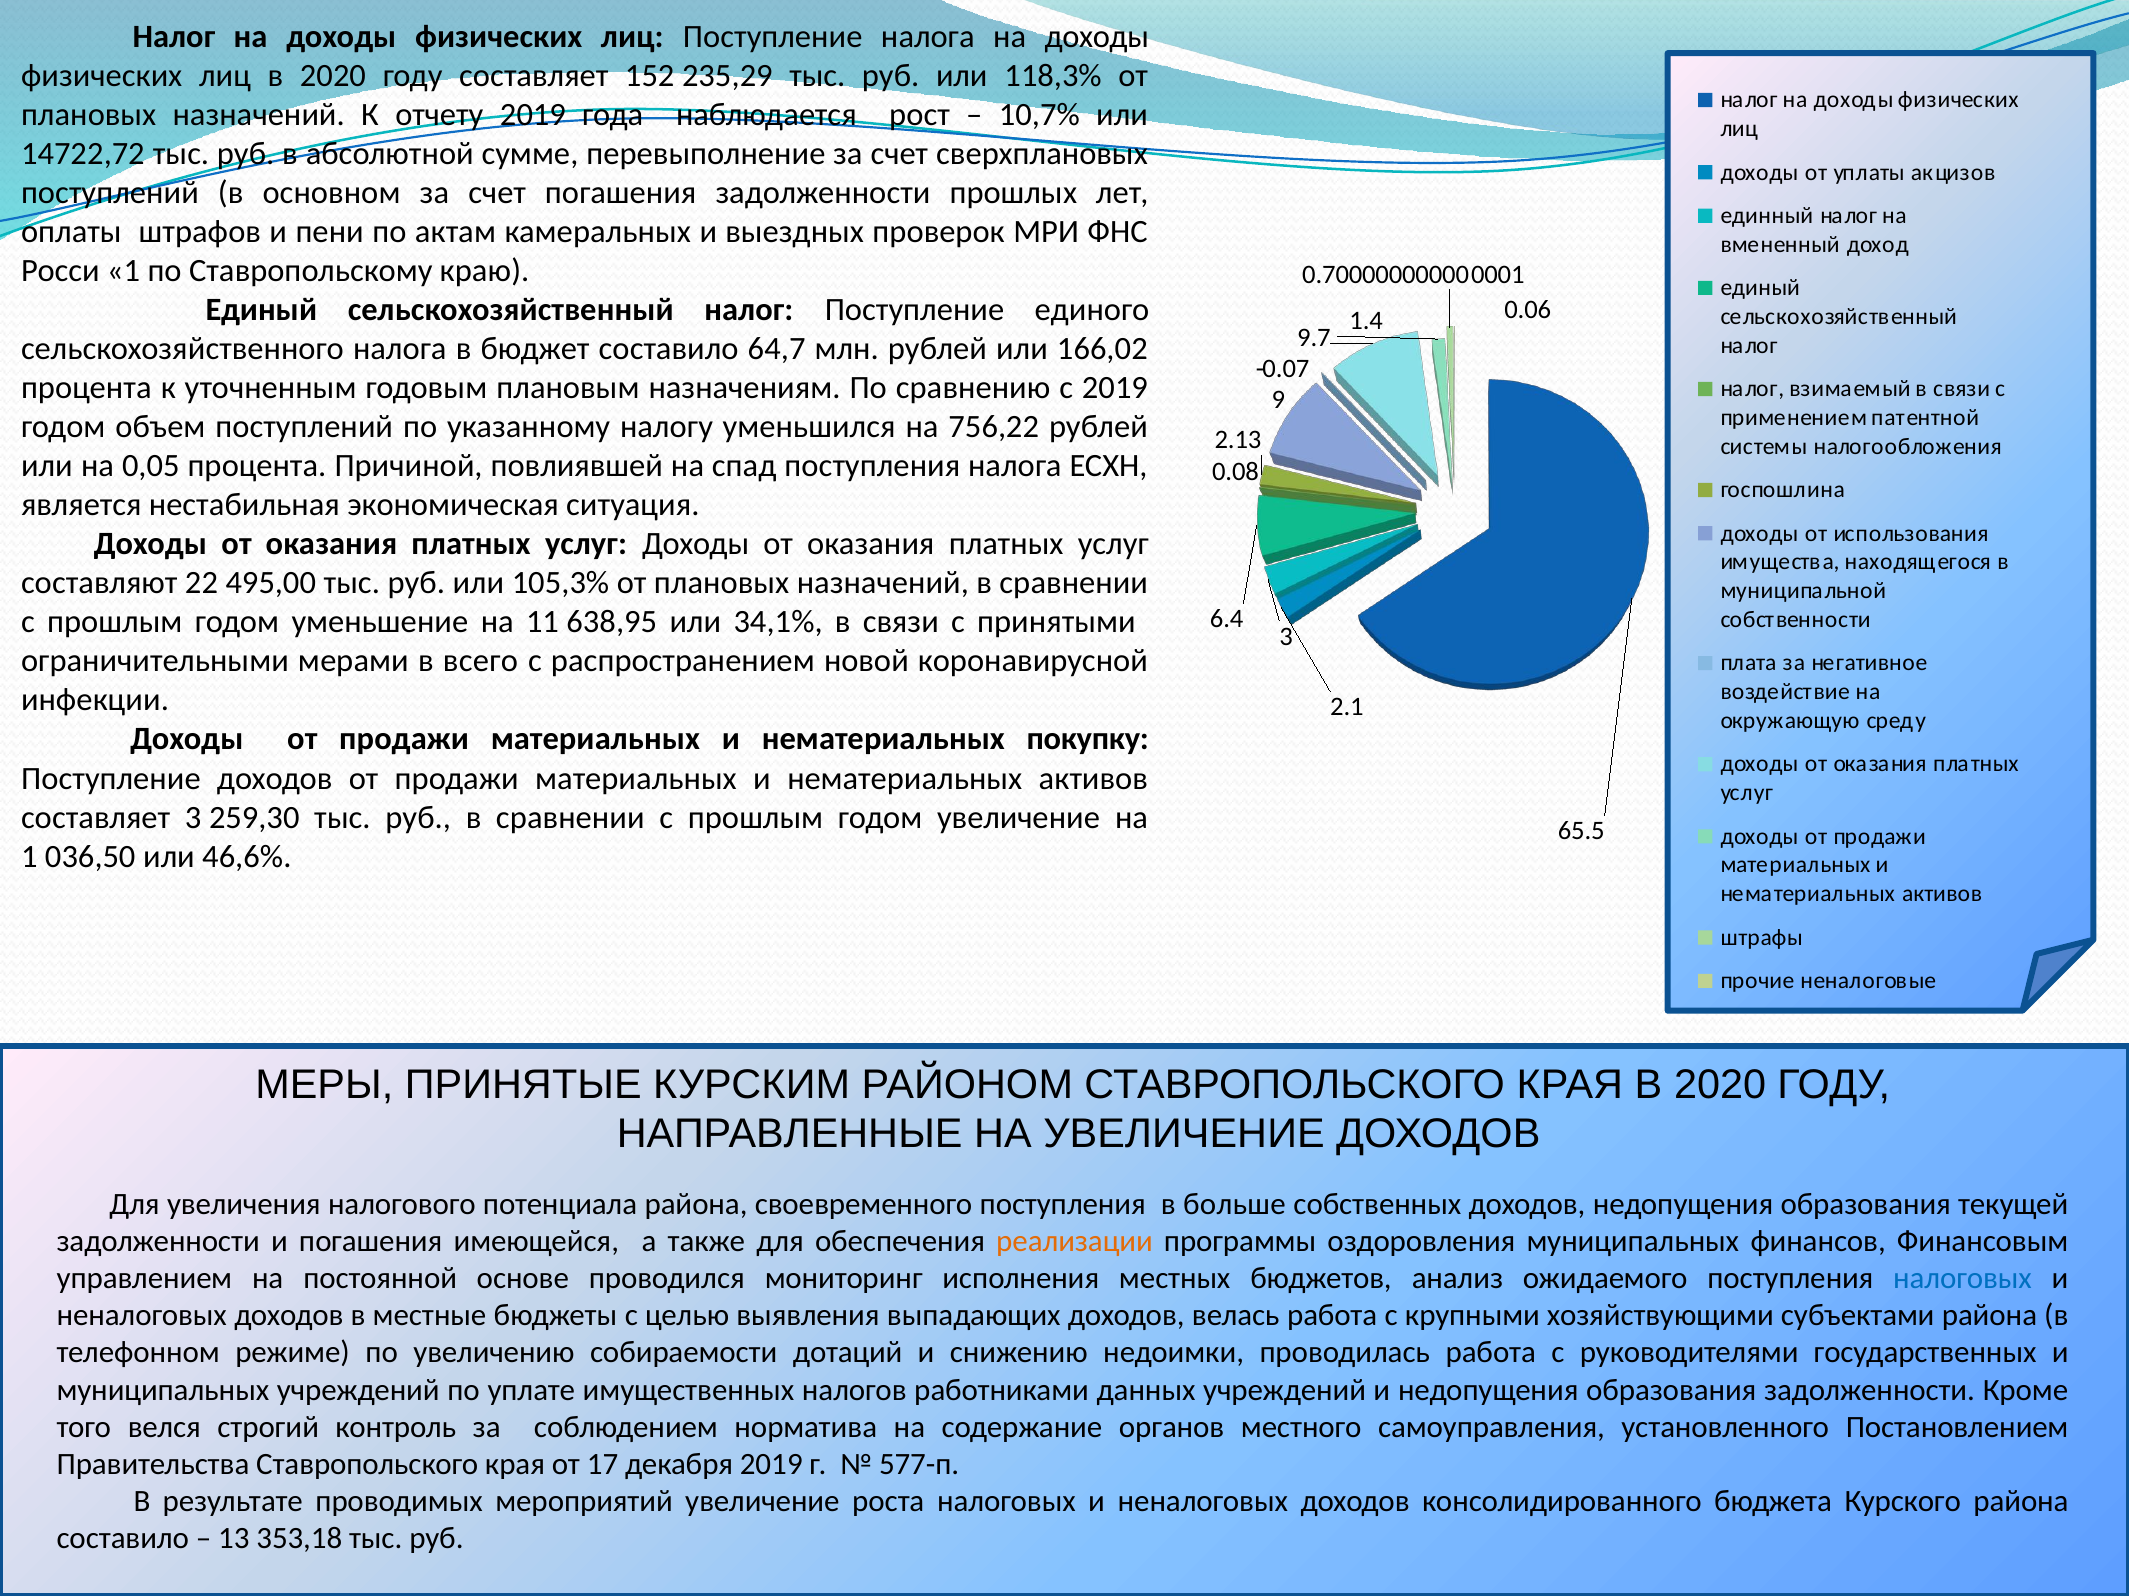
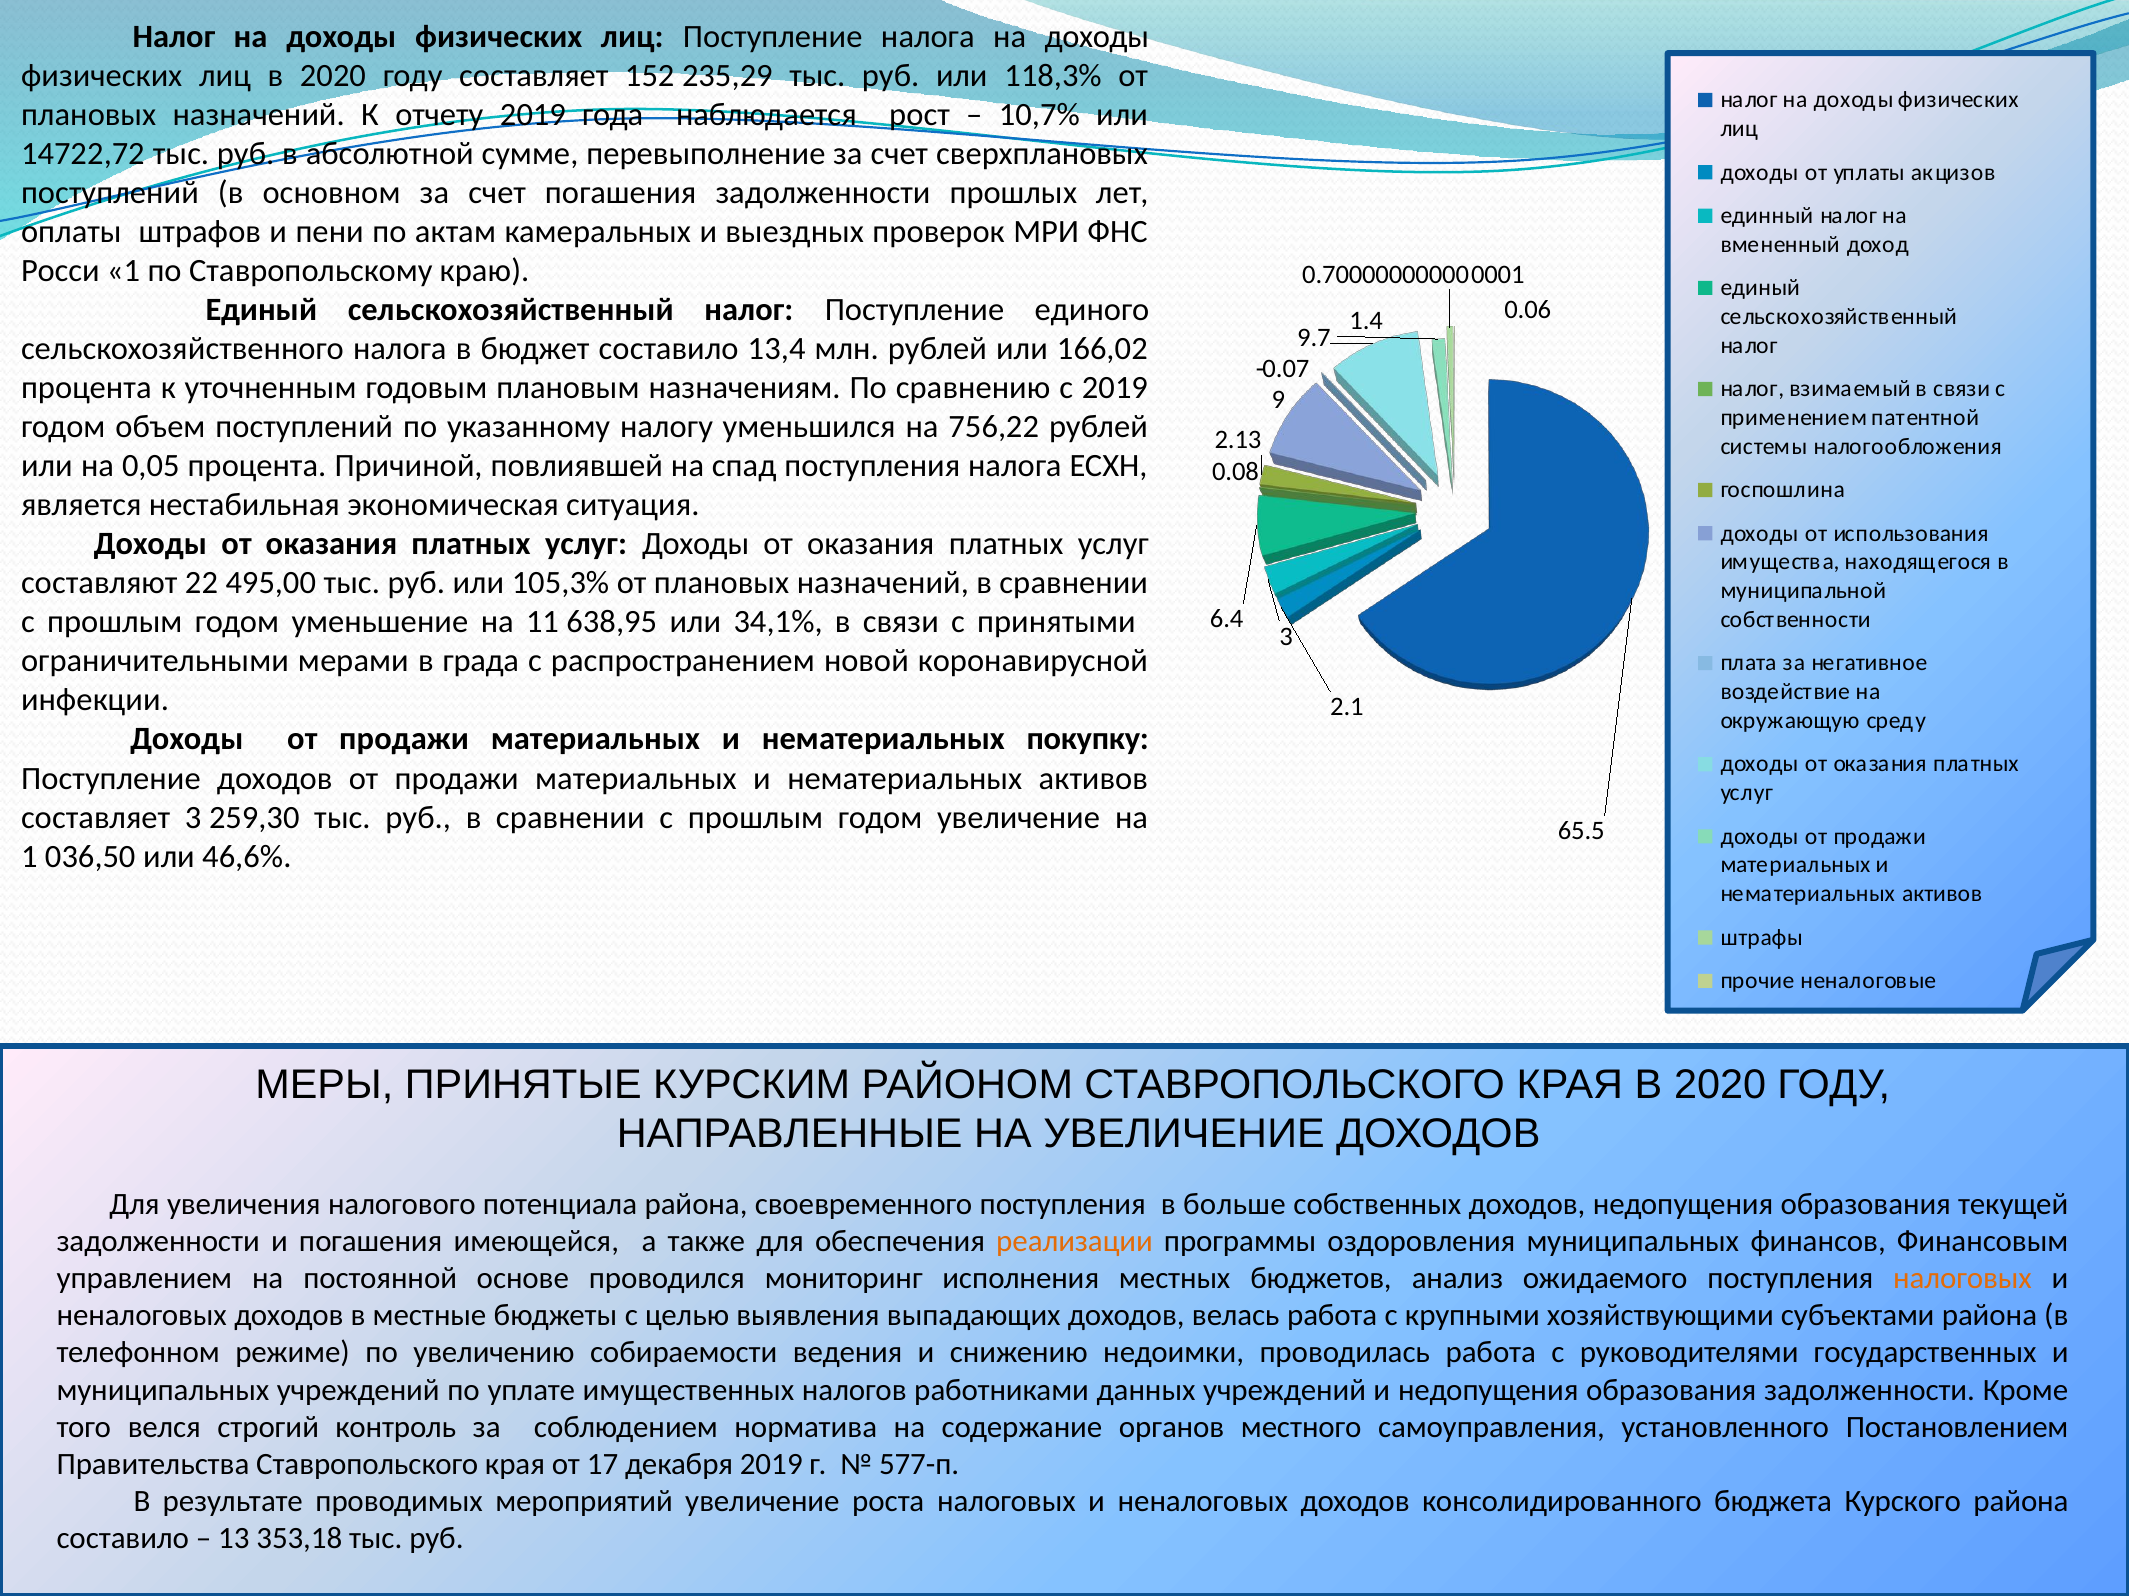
64,7: 64,7 -> 13,4
всего: всего -> града
налоговых at (1962, 1279) colour: blue -> orange
дотаций: дотаций -> ведения
